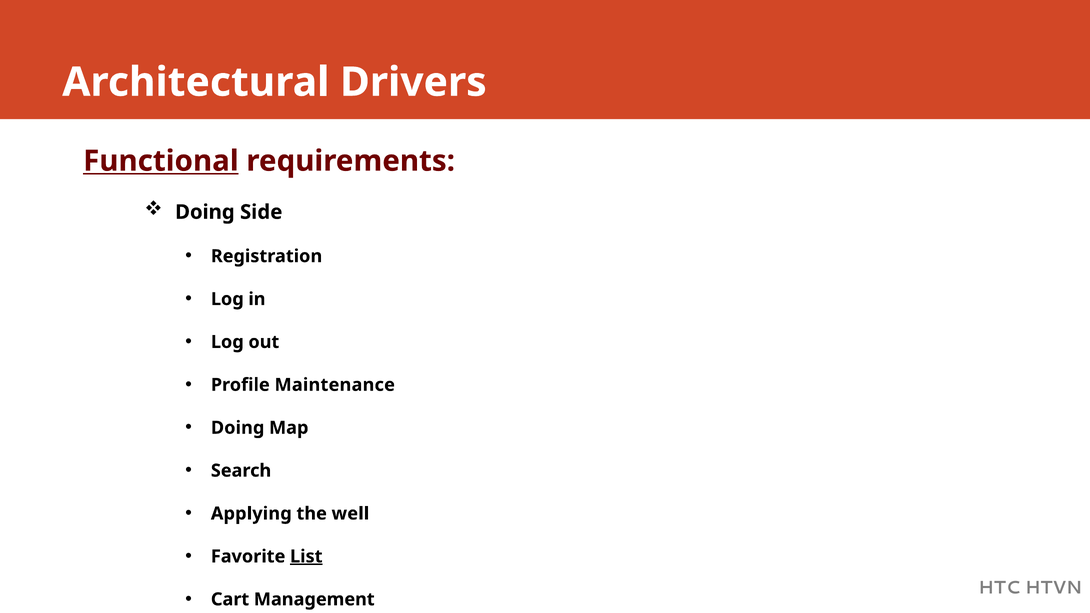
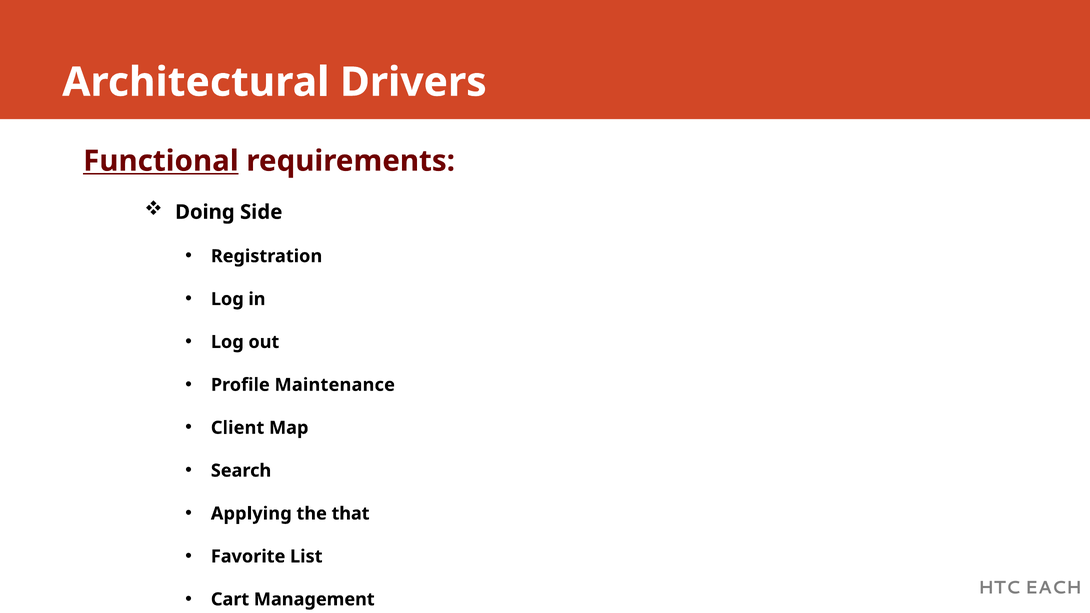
Doing at (238, 428): Doing -> Client
well: well -> that
List underline: present -> none
HTVN: HTVN -> EACH
